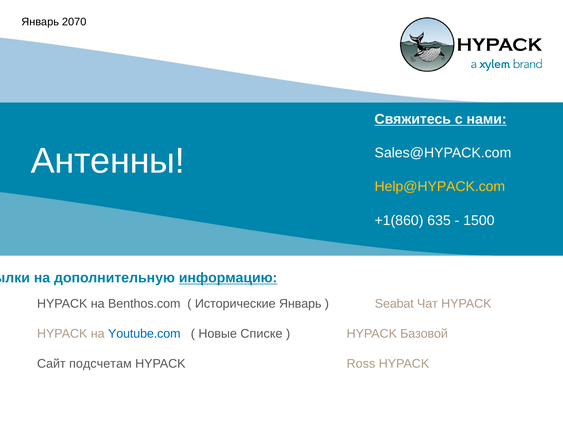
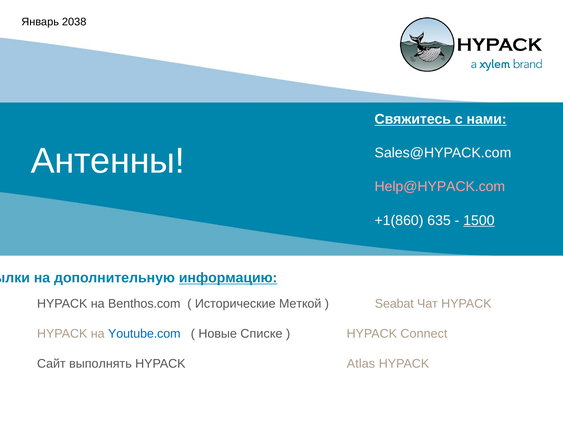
2070: 2070 -> 2038
Help@HYPACK.com colour: yellow -> pink
1500 underline: none -> present
Исторические Январь: Январь -> Меткой
Базовой: Базовой -> Connect
подсчетам: подсчетам -> выполнять
Ross: Ross -> Atlas
